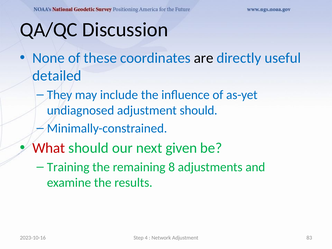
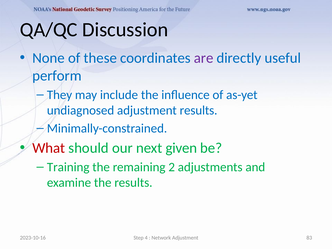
are colour: black -> purple
detailed: detailed -> perform
adjustment should: should -> results
8: 8 -> 2
